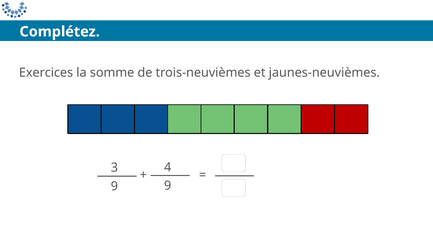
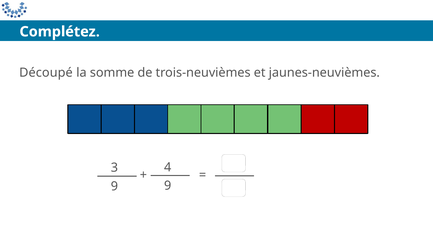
Exercices: Exercices -> Découpé
